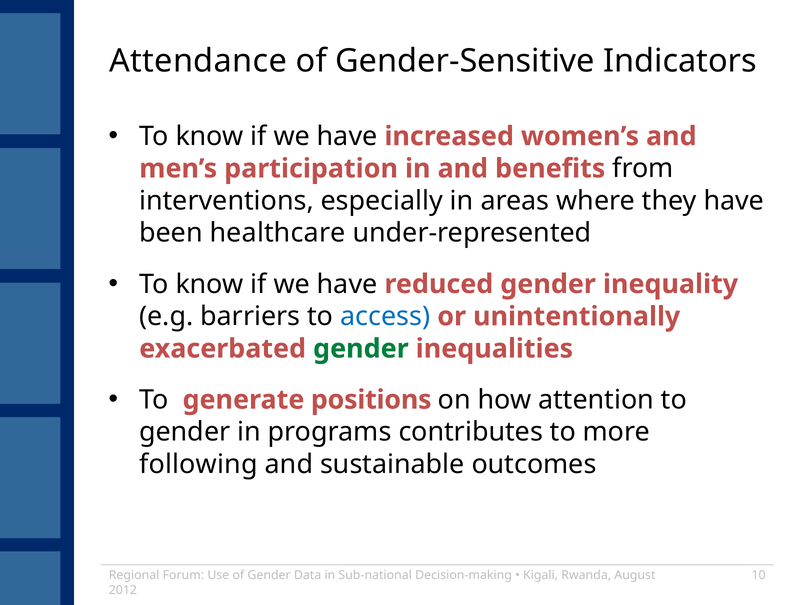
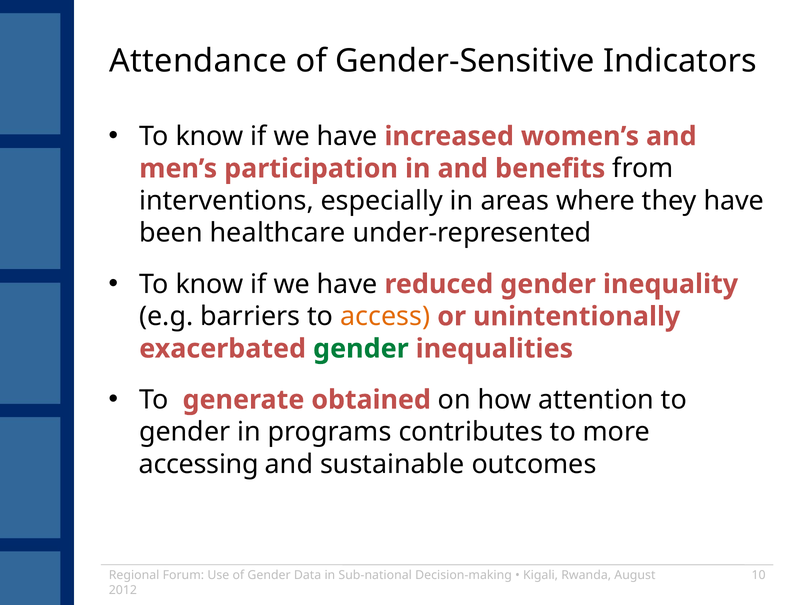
access colour: blue -> orange
positions: positions -> obtained
following: following -> accessing
